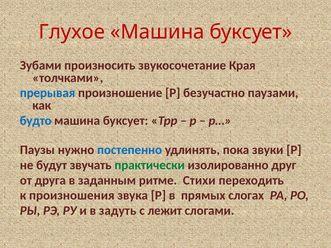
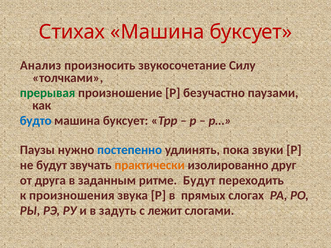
Глухое: Глухое -> Стихах
Зубами: Зубами -> Анализ
Края: Края -> Силу
прерывая colour: blue -> green
практически colour: green -> orange
ритме Стихи: Стихи -> Будут
